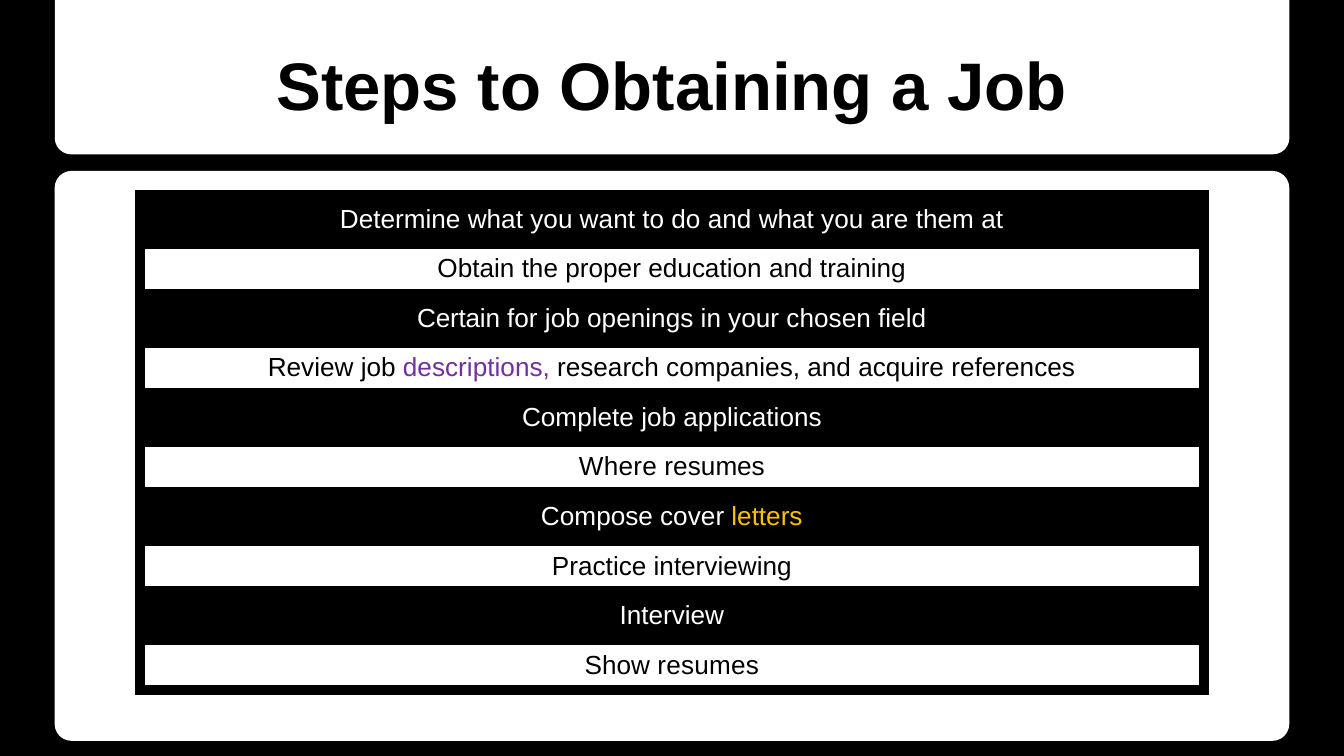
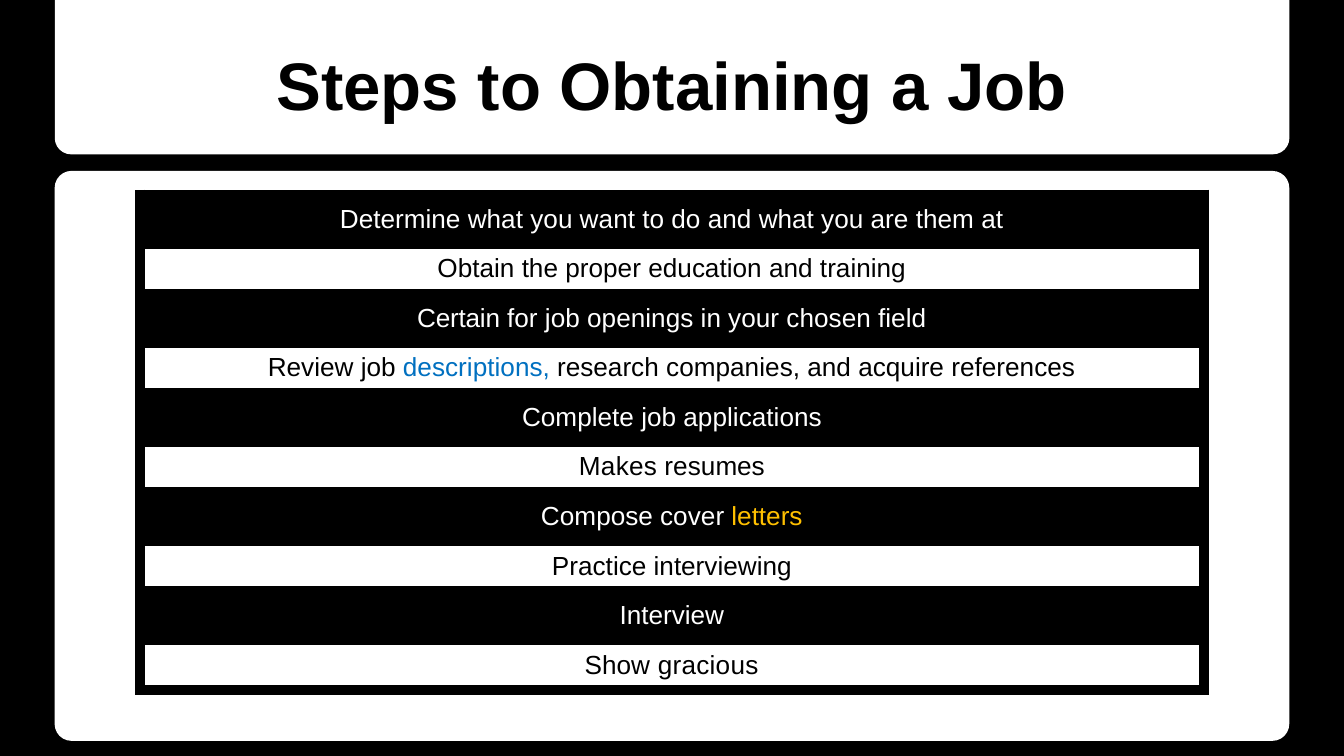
descriptions colour: purple -> blue
Where: Where -> Makes
Show resumes: resumes -> gracious
